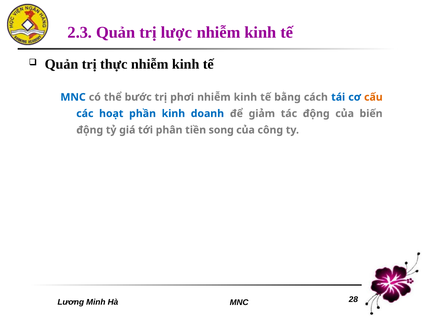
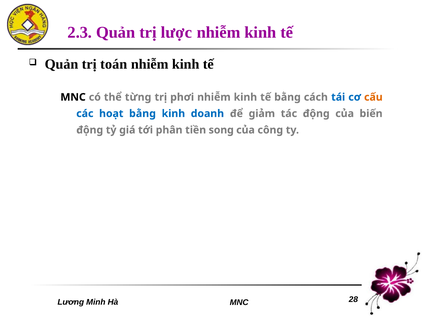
thực: thực -> toán
MNC at (73, 97) colour: blue -> black
bước: bước -> từng
hoạt phần: phần -> bằng
